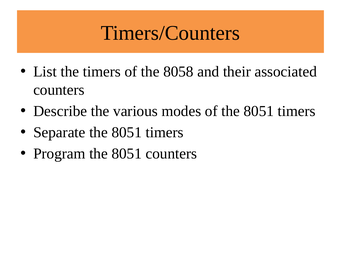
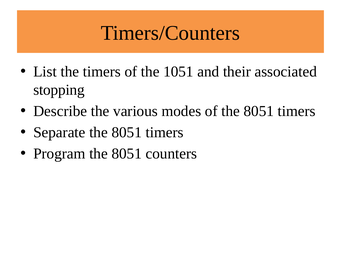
8058: 8058 -> 1051
counters at (59, 90): counters -> stopping
